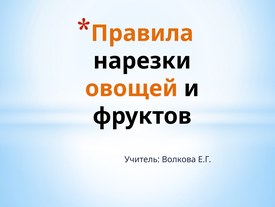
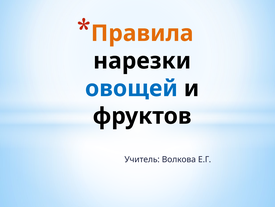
овощей colour: orange -> blue
